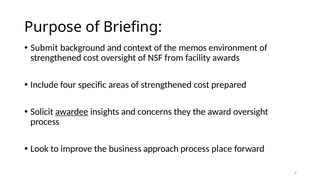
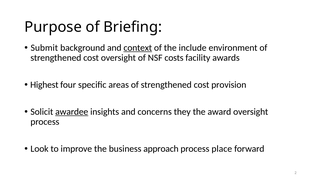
context underline: none -> present
memos: memos -> include
from: from -> costs
Include: Include -> Highest
prepared: prepared -> provision
